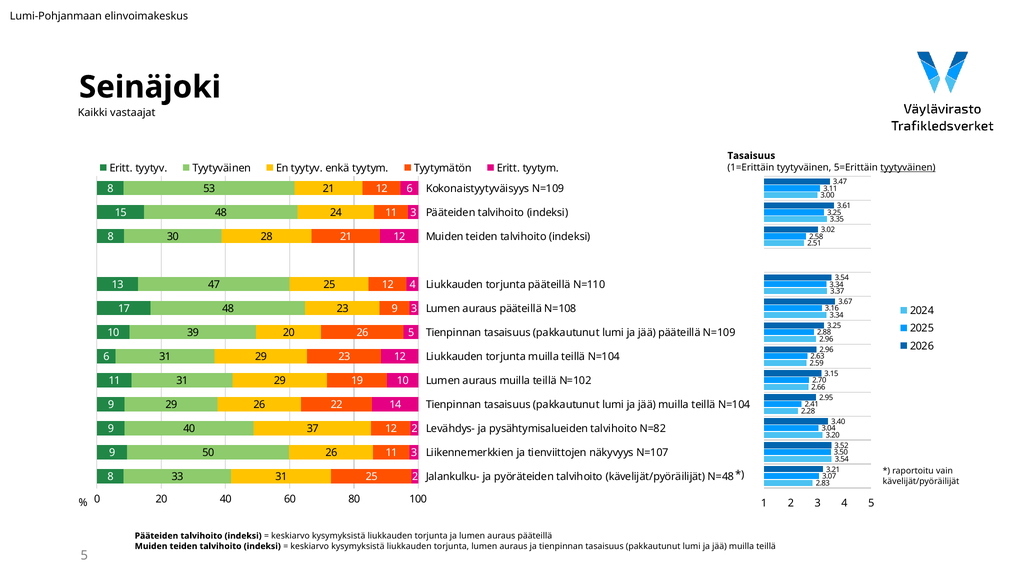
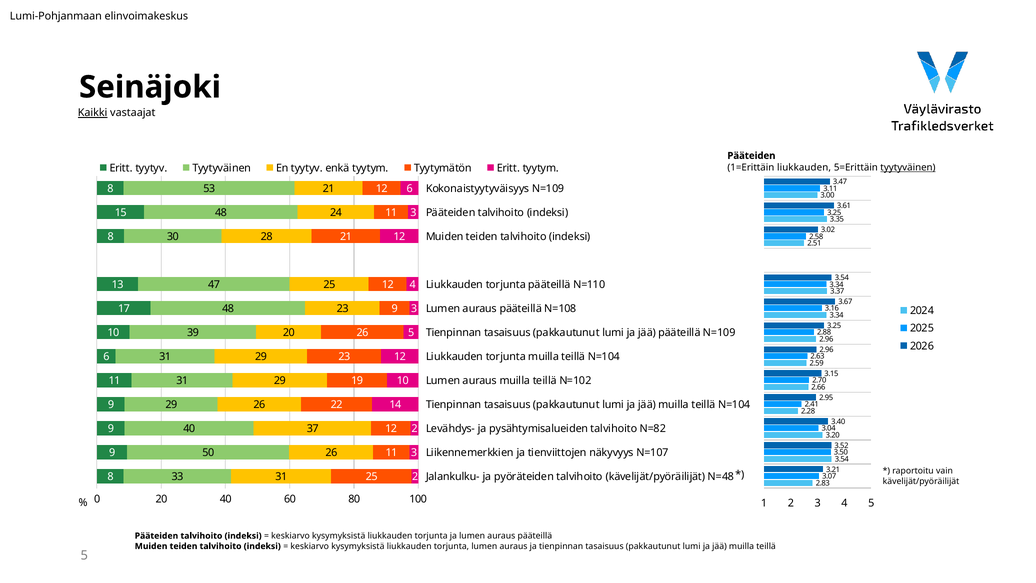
Kaikki underline: none -> present
Tasaisuus at (751, 156): Tasaisuus -> Pääteiden
1=Erittäin tyytyväinen: tyytyväinen -> liukkauden
